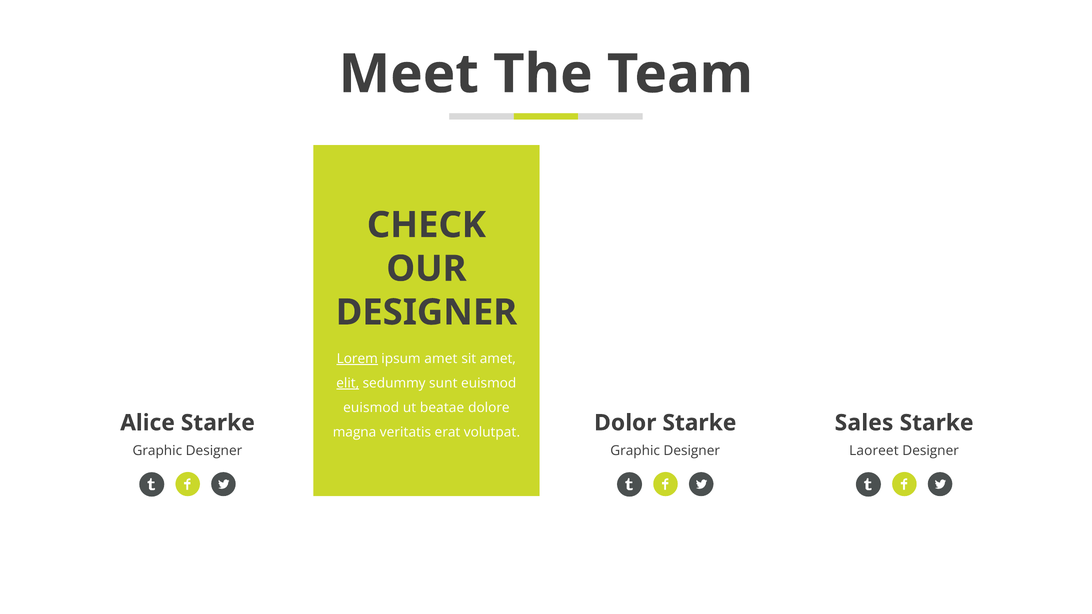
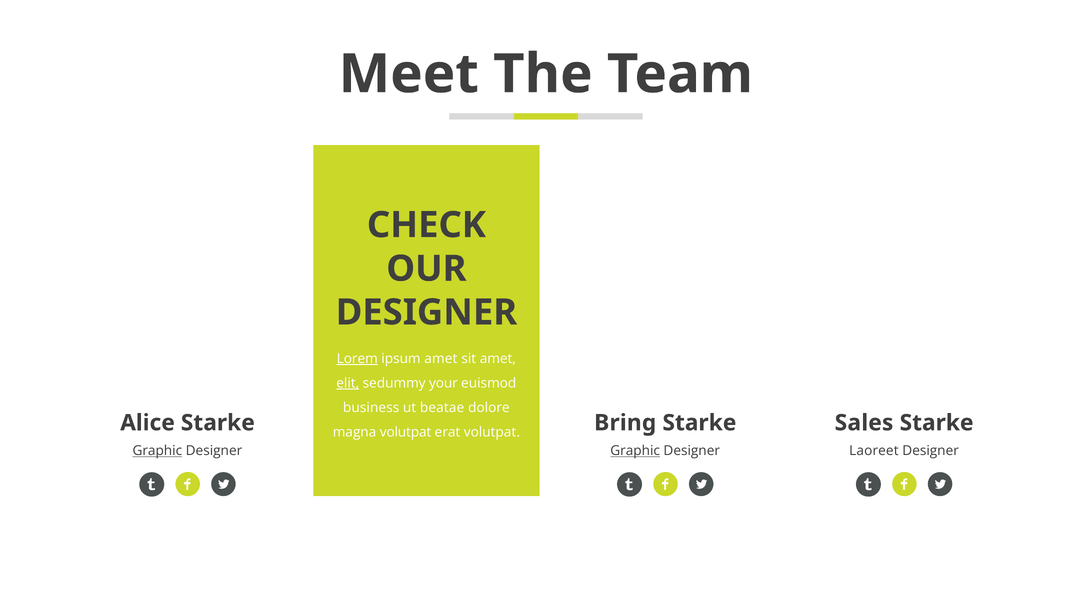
sunt: sunt -> your
euismod at (371, 408): euismod -> business
Dolor: Dolor -> Bring
magna veritatis: veritatis -> volutpat
Graphic at (157, 451) underline: none -> present
Graphic at (635, 451) underline: none -> present
